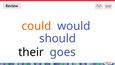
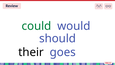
could colour: orange -> green
